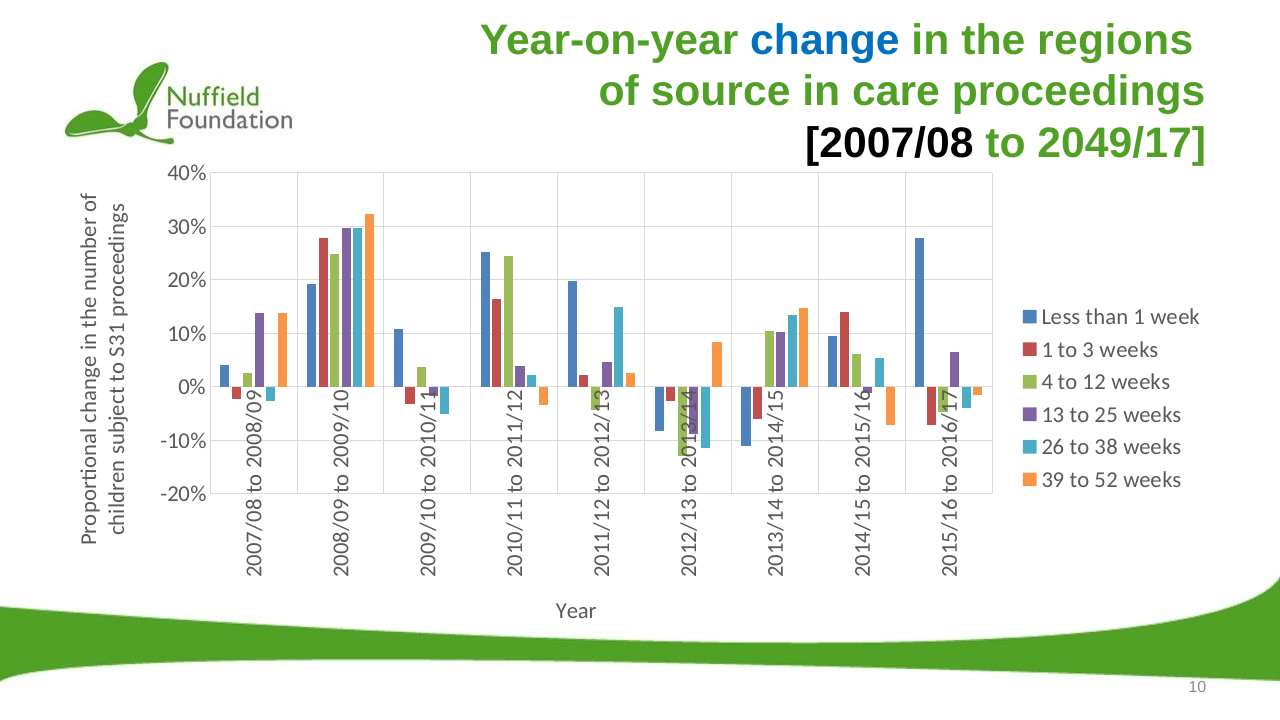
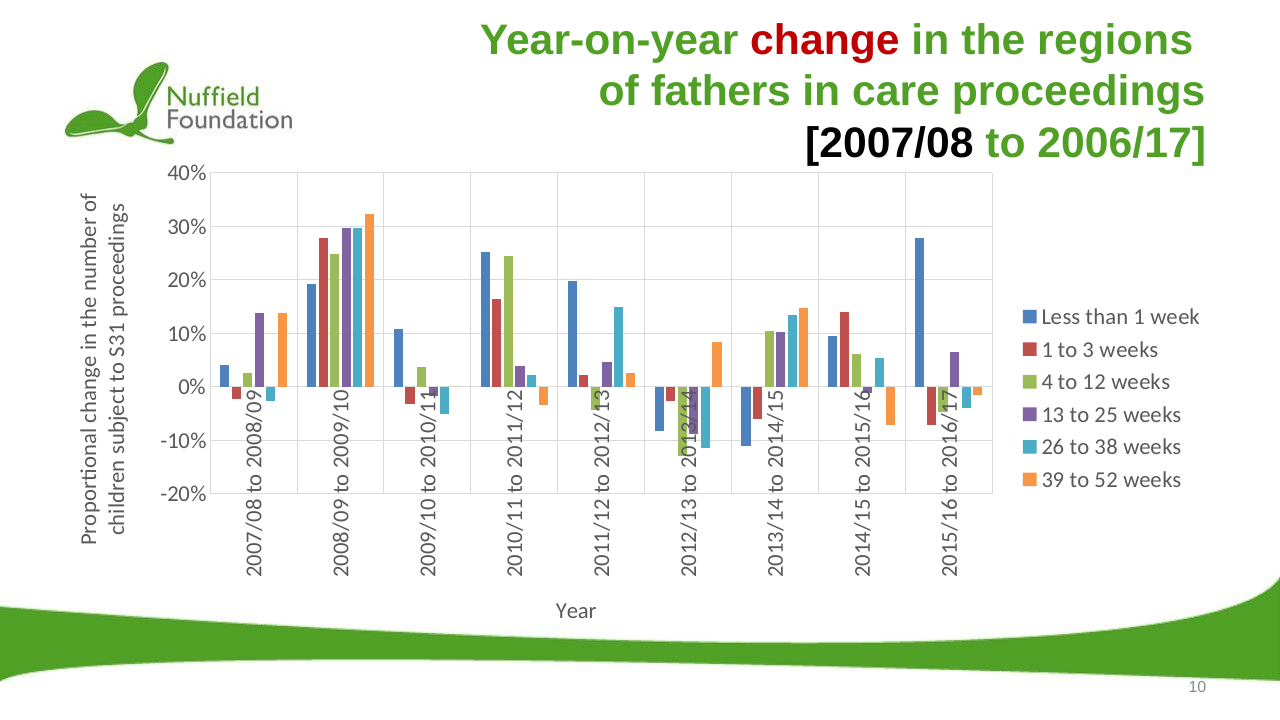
change colour: blue -> red
source: source -> fathers
2049/17: 2049/17 -> 2006/17
